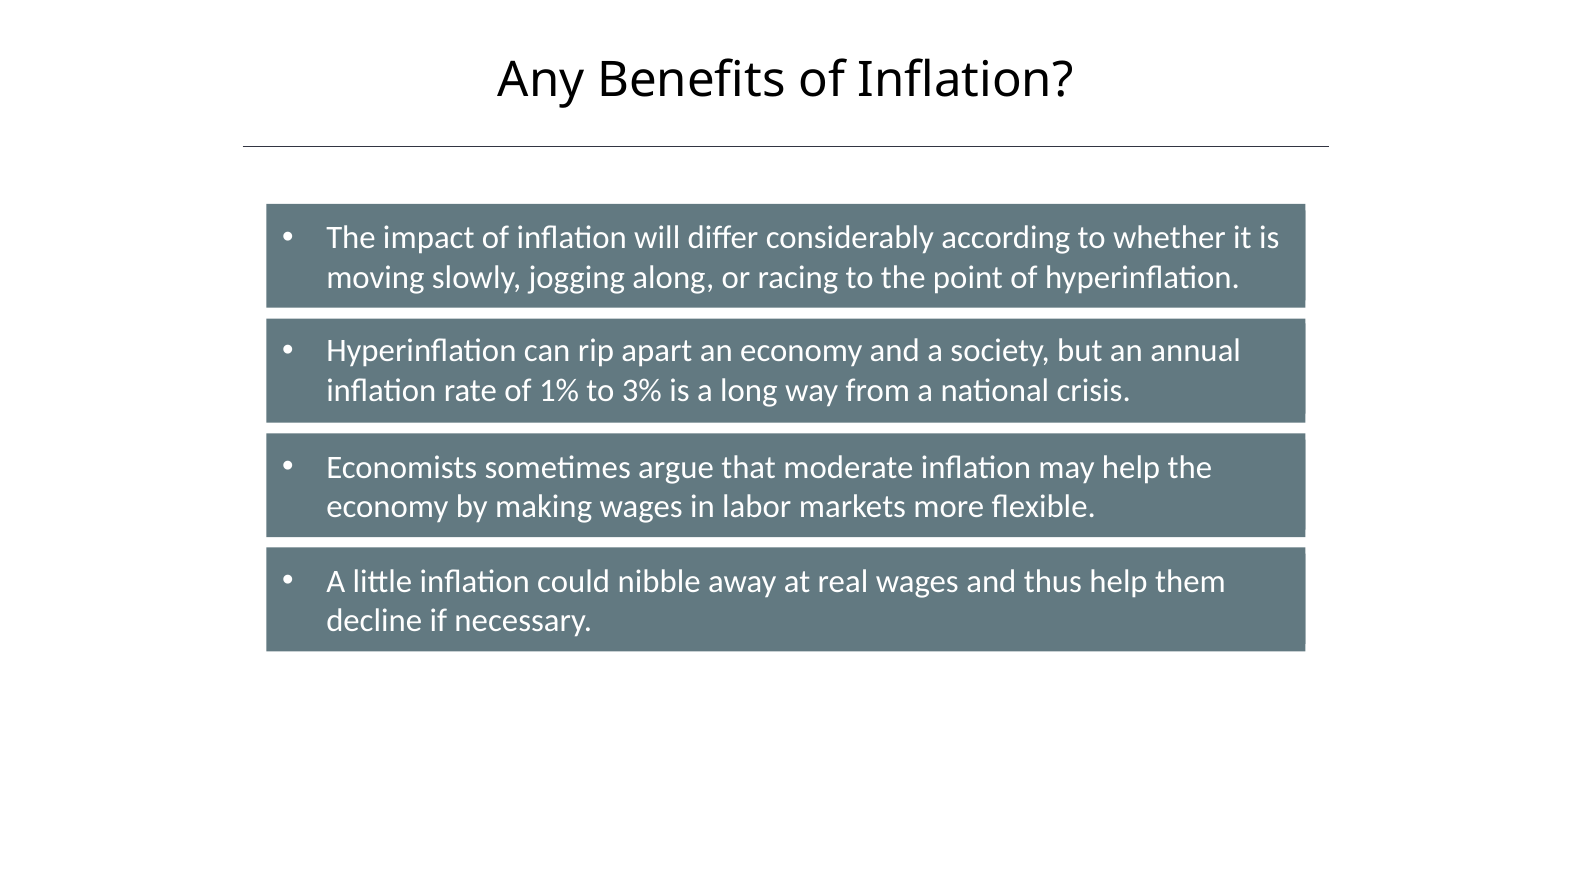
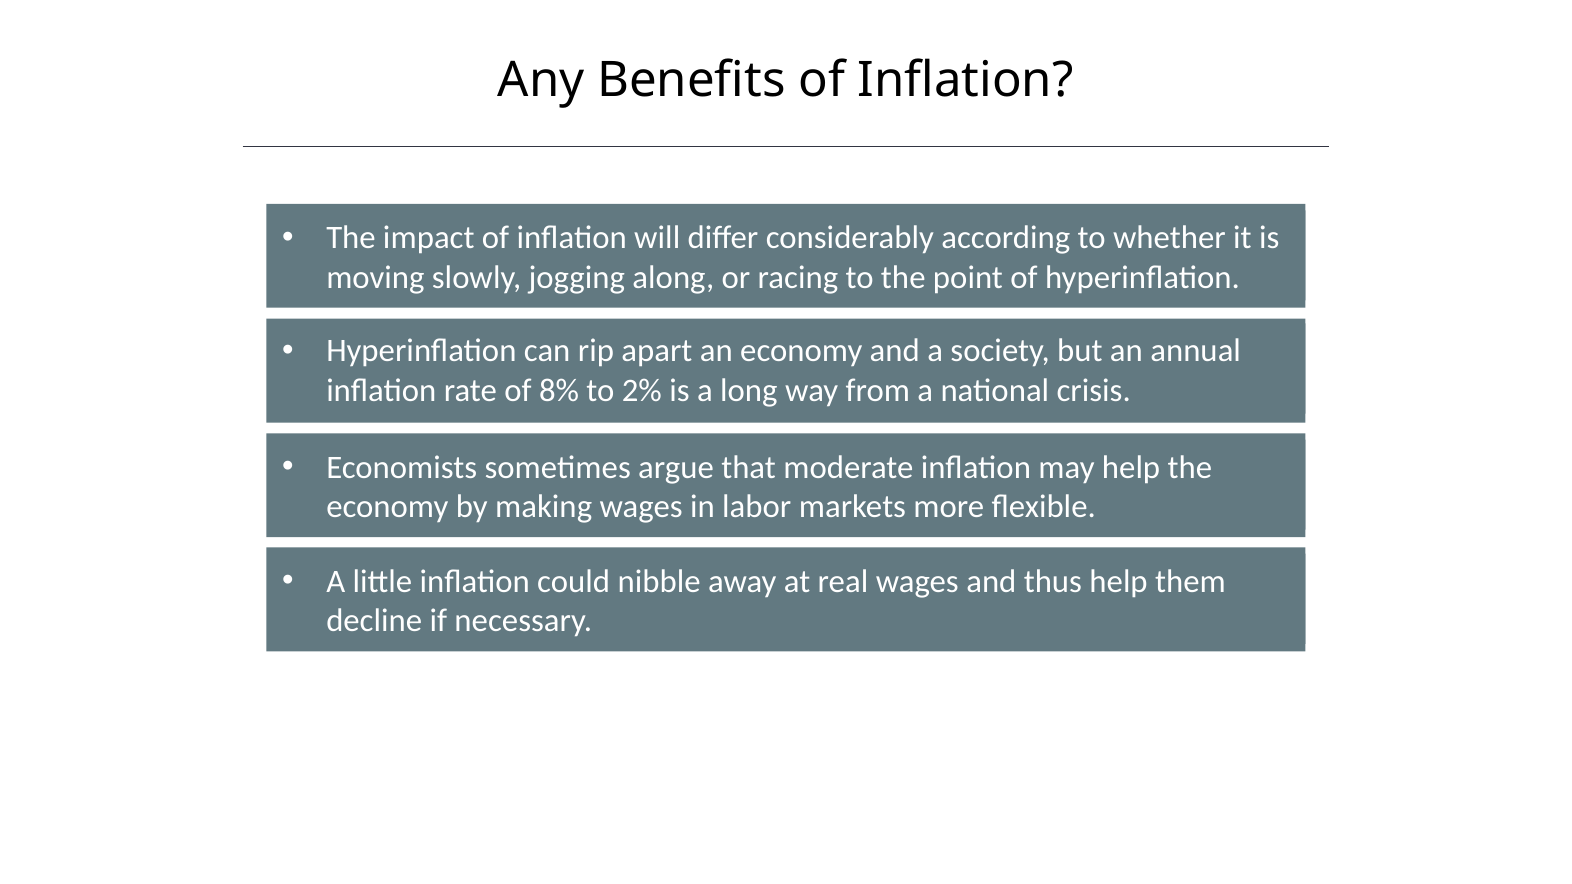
1%: 1% -> 8%
3%: 3% -> 2%
